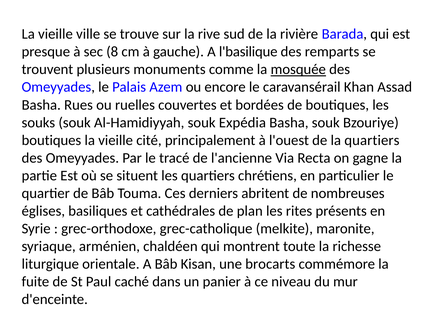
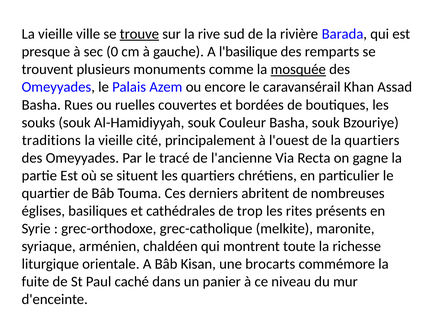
trouve underline: none -> present
8: 8 -> 0
Expédia: Expédia -> Couleur
boutiques at (51, 140): boutiques -> traditions
plan: plan -> trop
